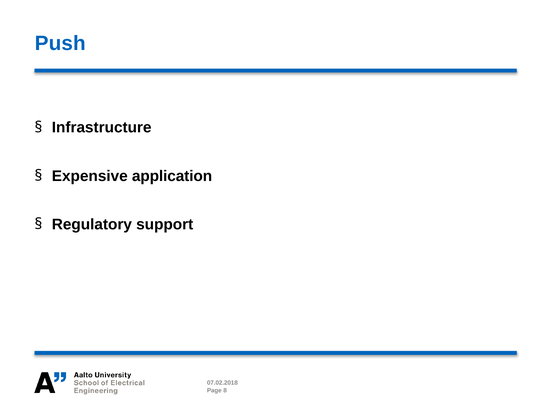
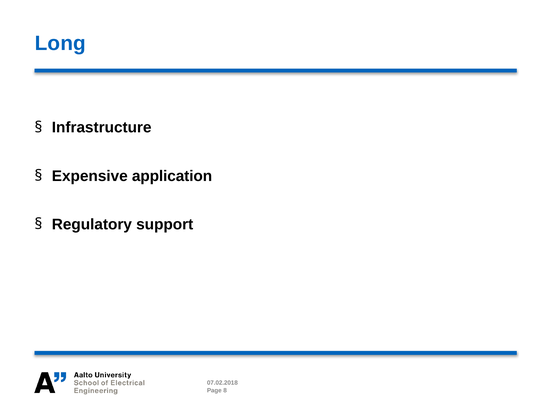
Push: Push -> Long
